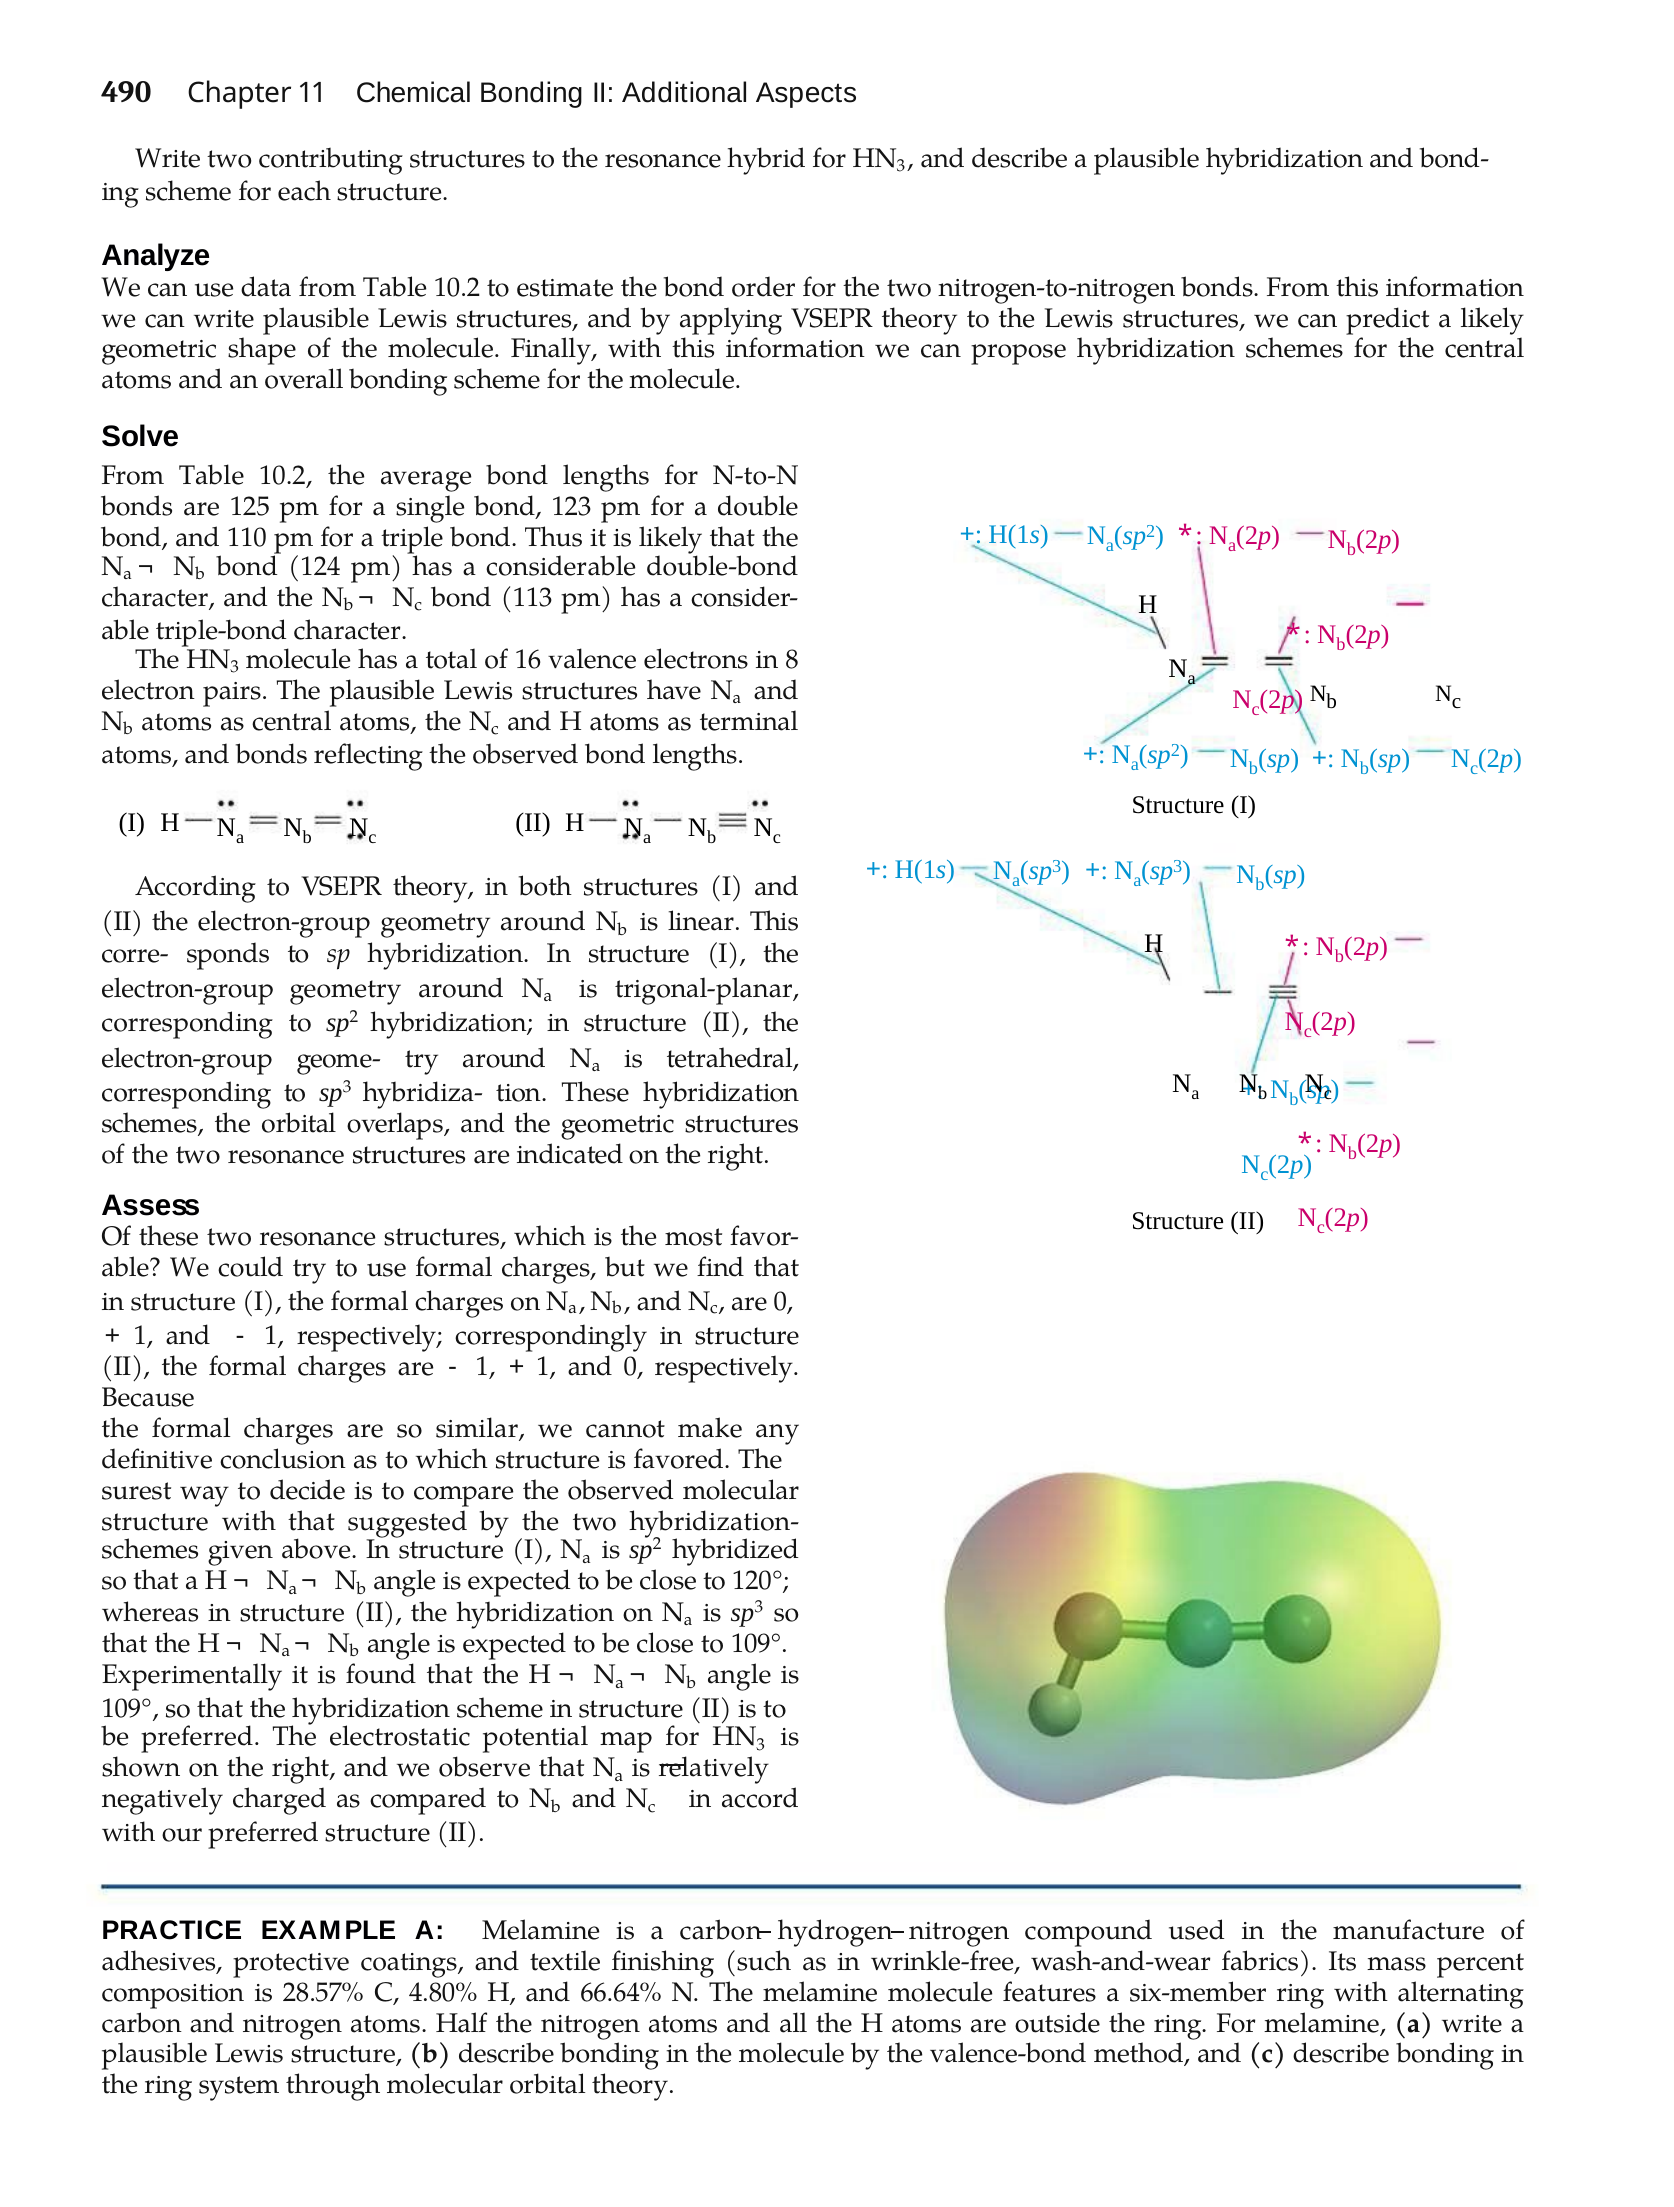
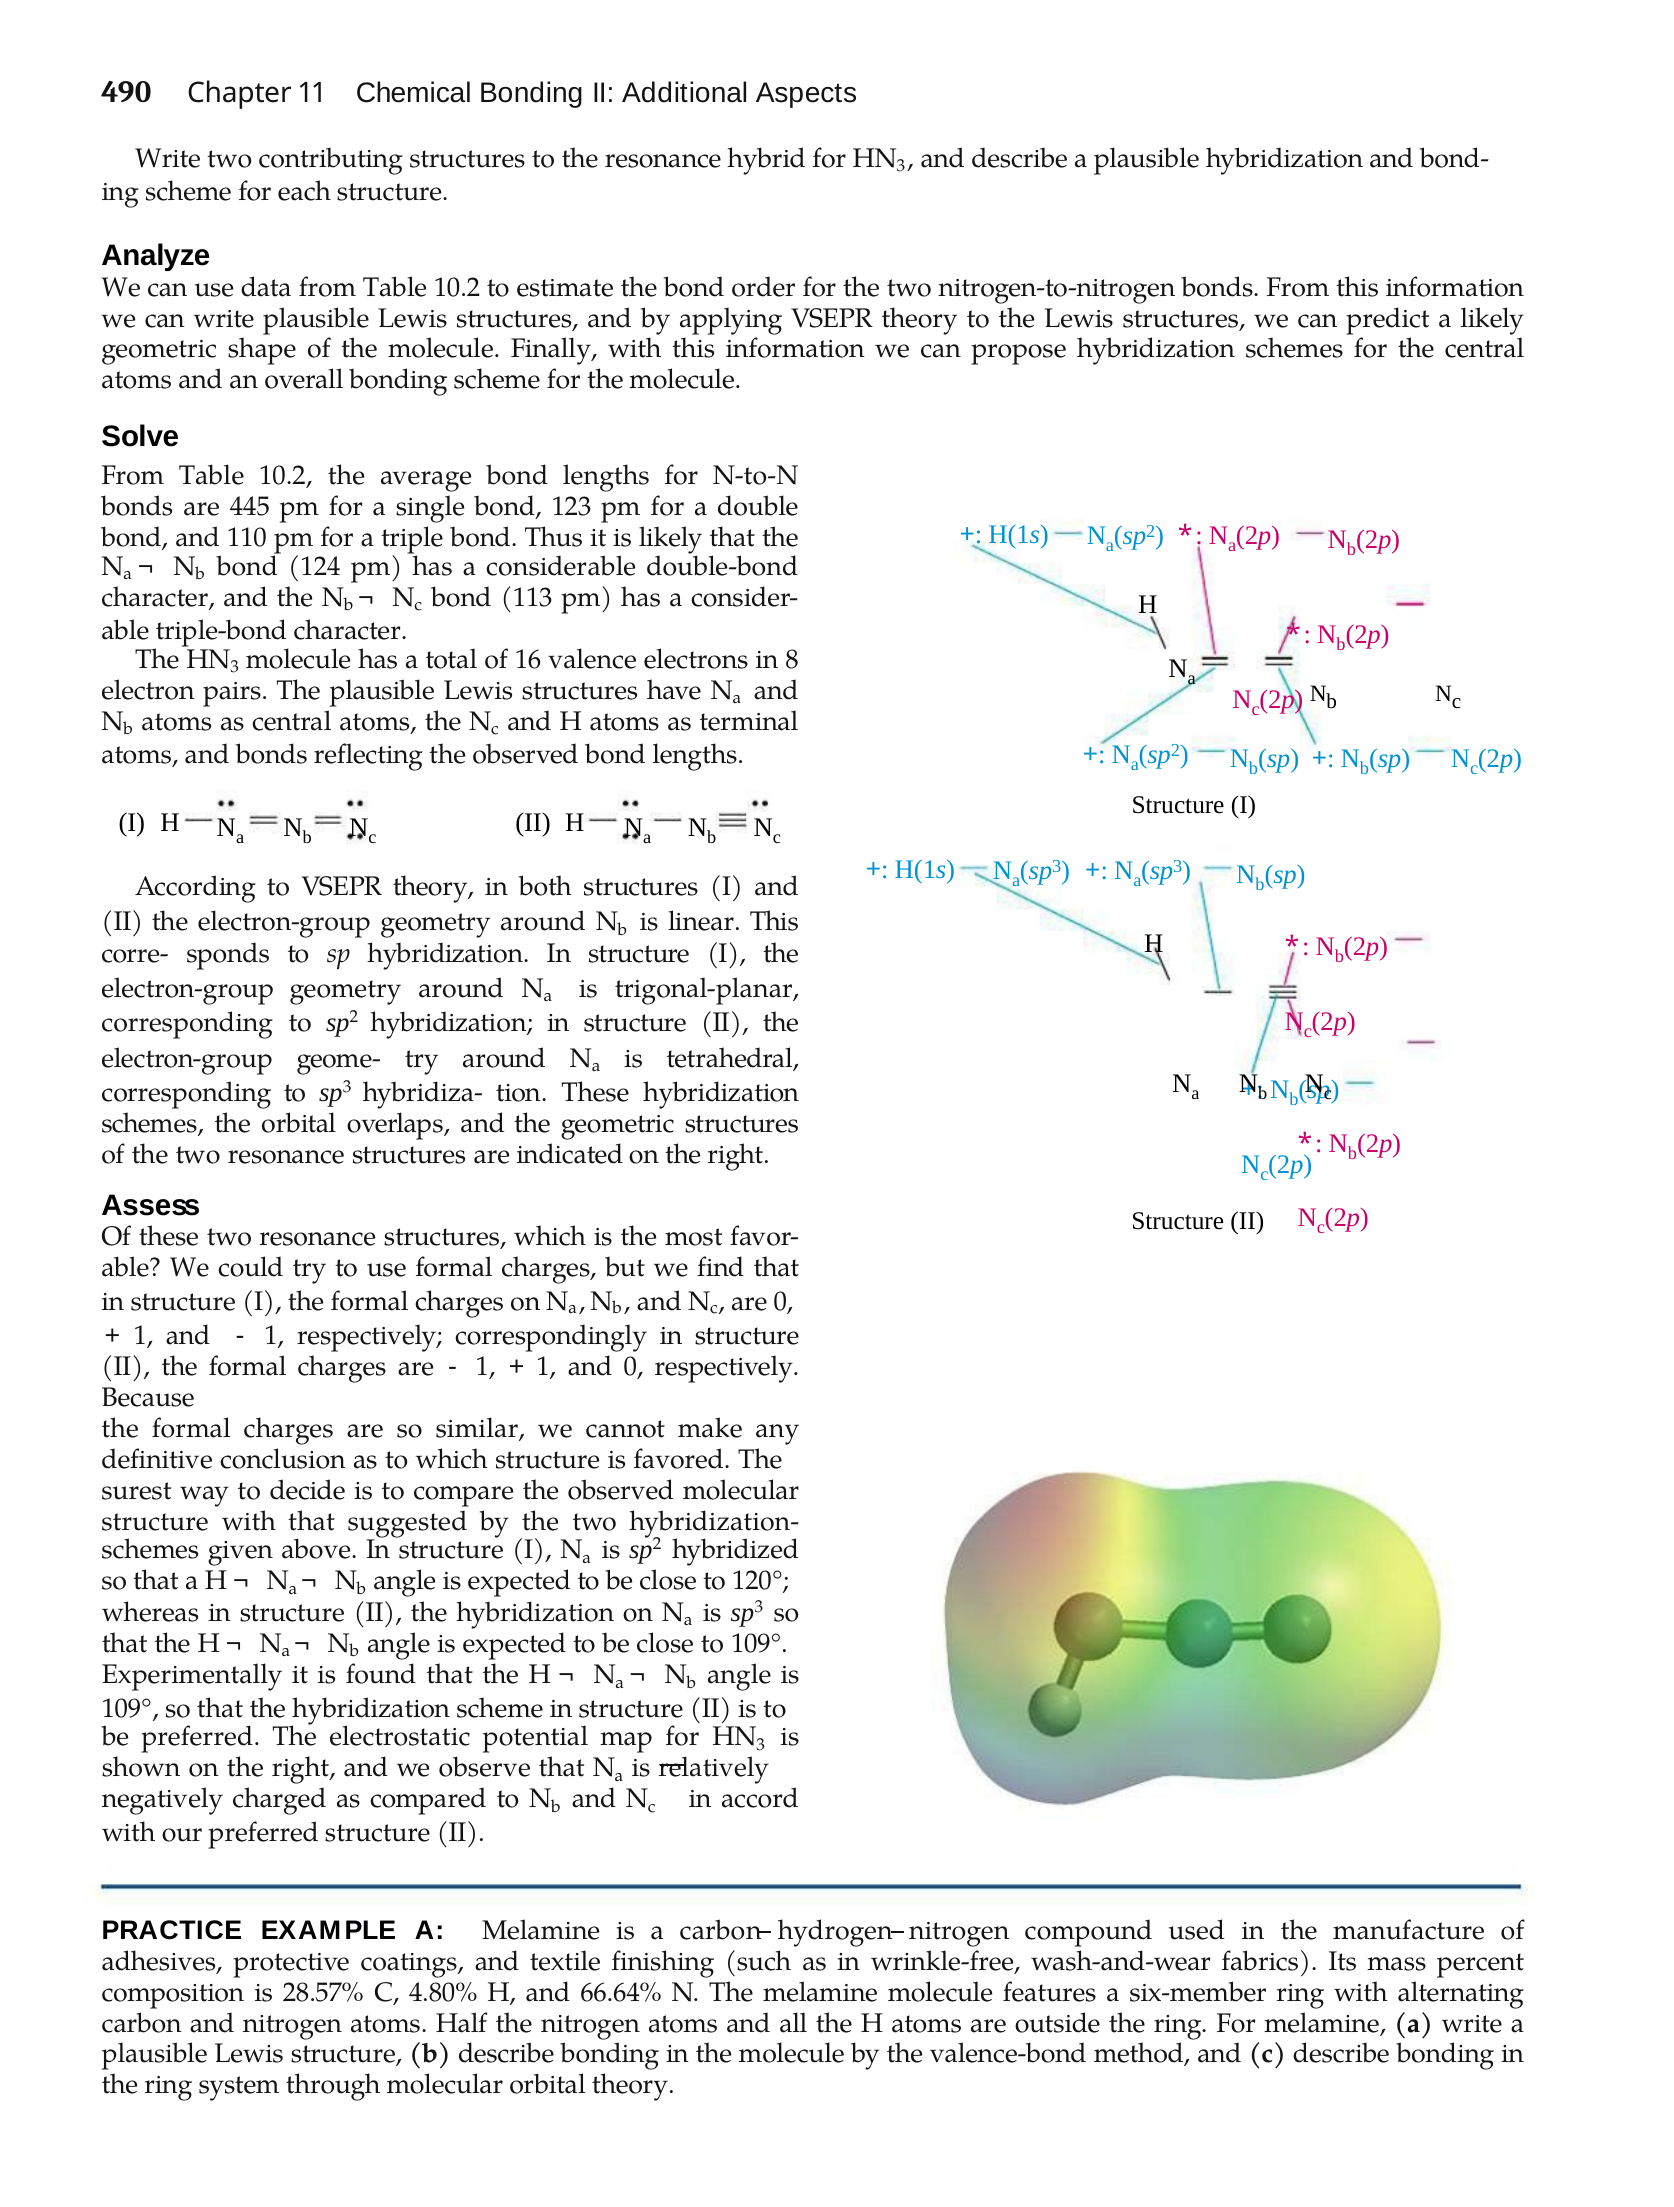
125: 125 -> 445
